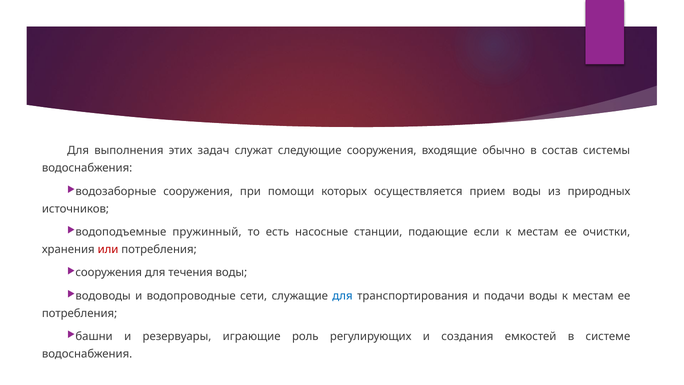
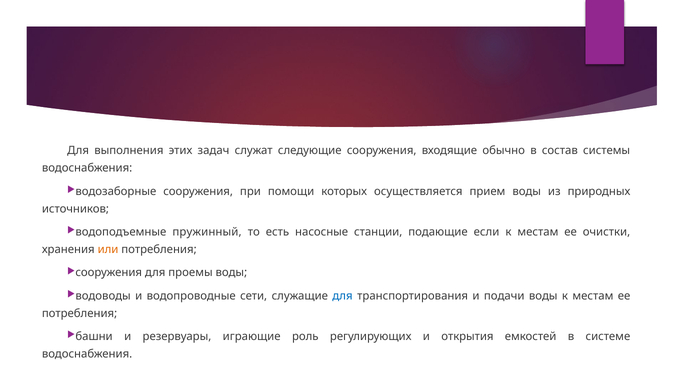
или colour: red -> orange
течения: течения -> проемы
создания: создания -> открытия
